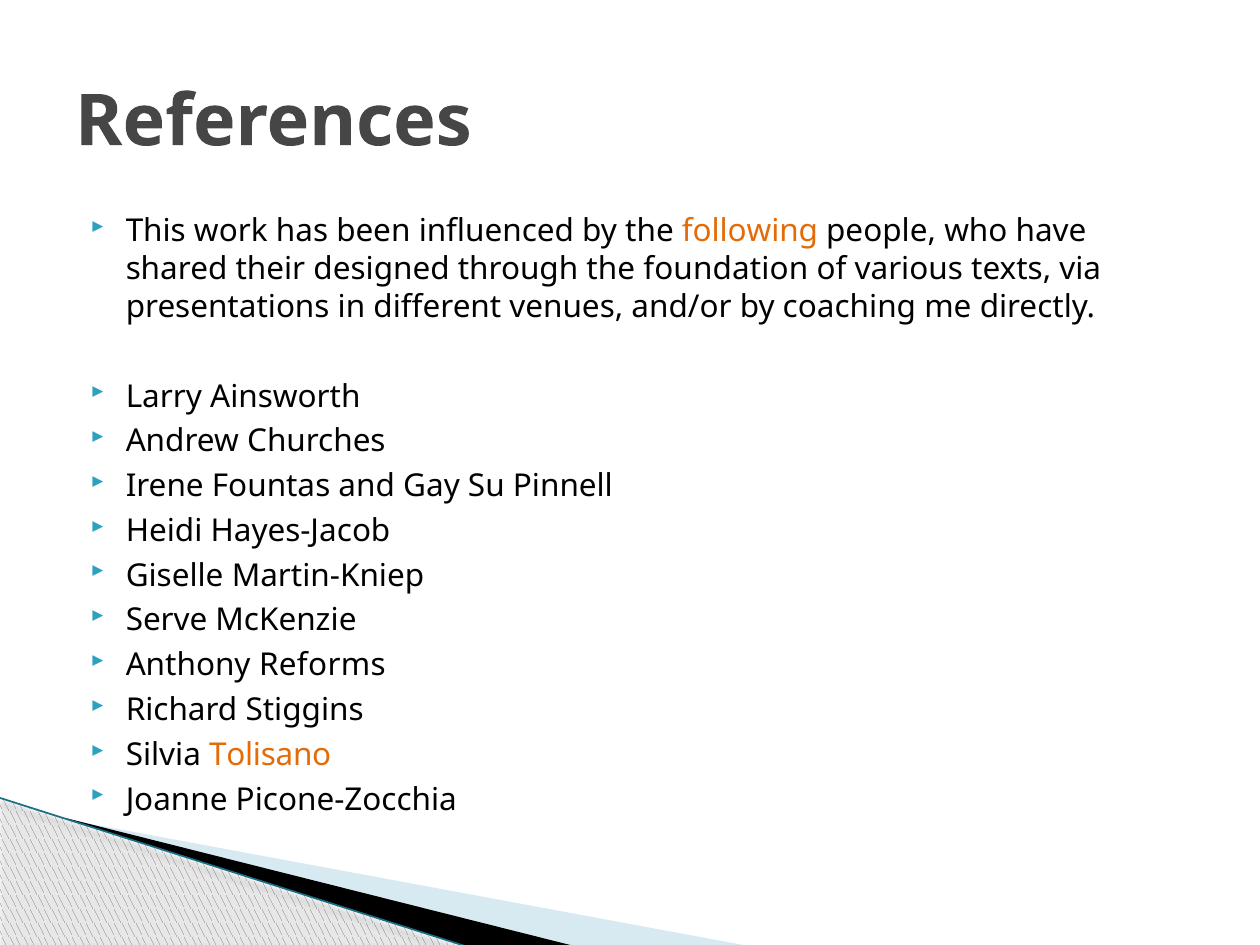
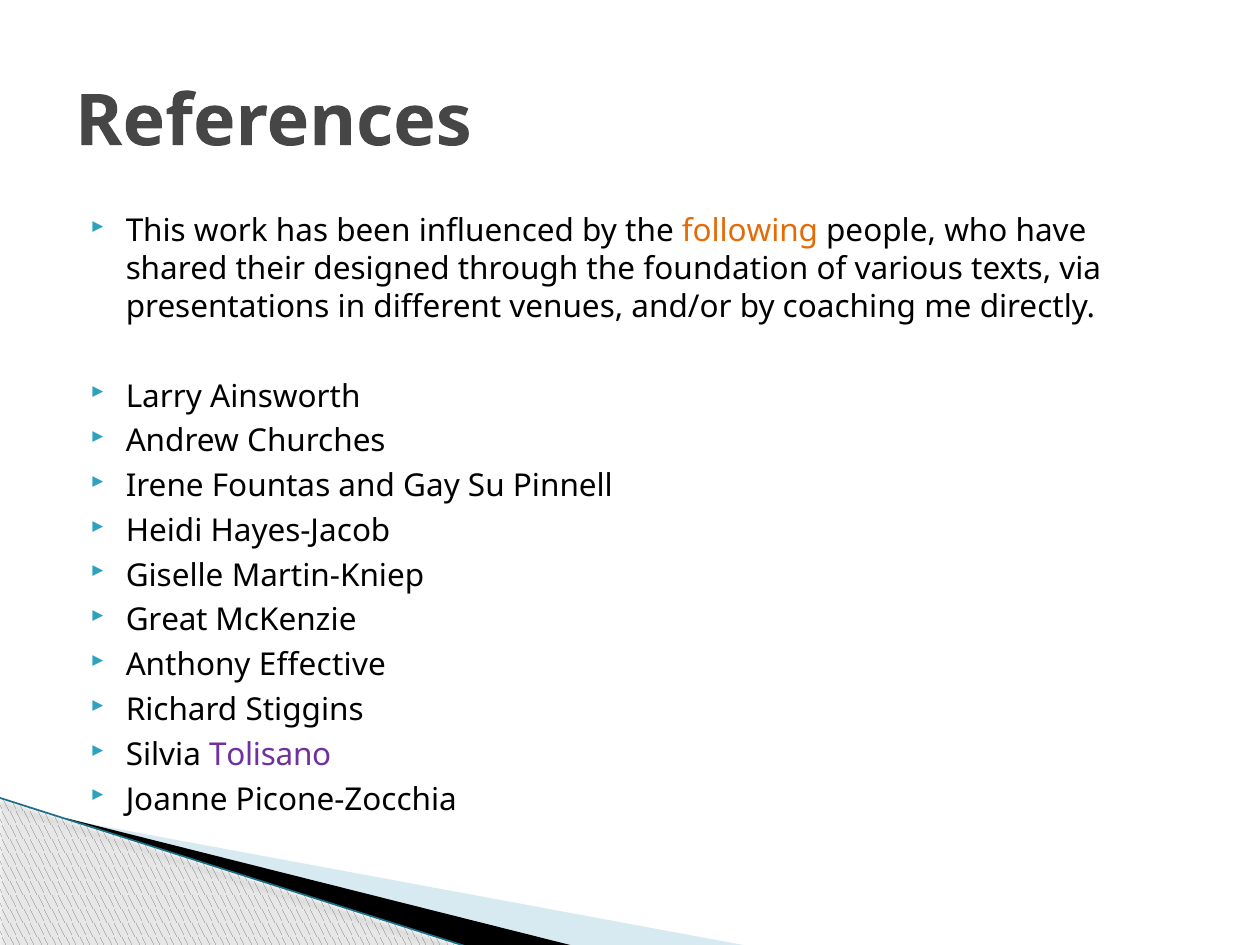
Serve: Serve -> Great
Reforms: Reforms -> Effective
Tolisano colour: orange -> purple
